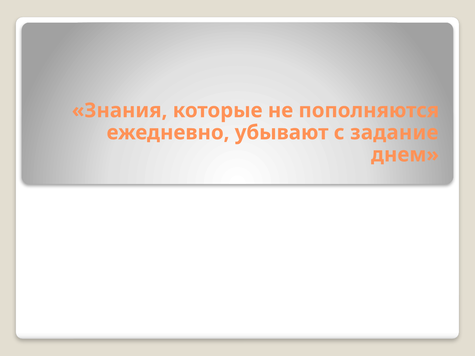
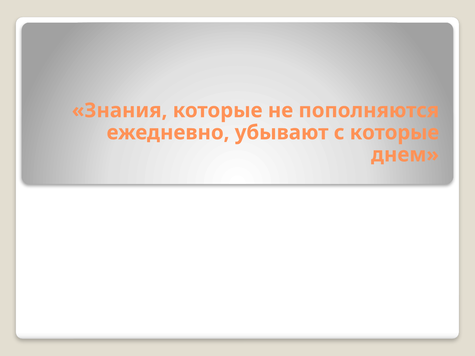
с задание: задание -> которые
